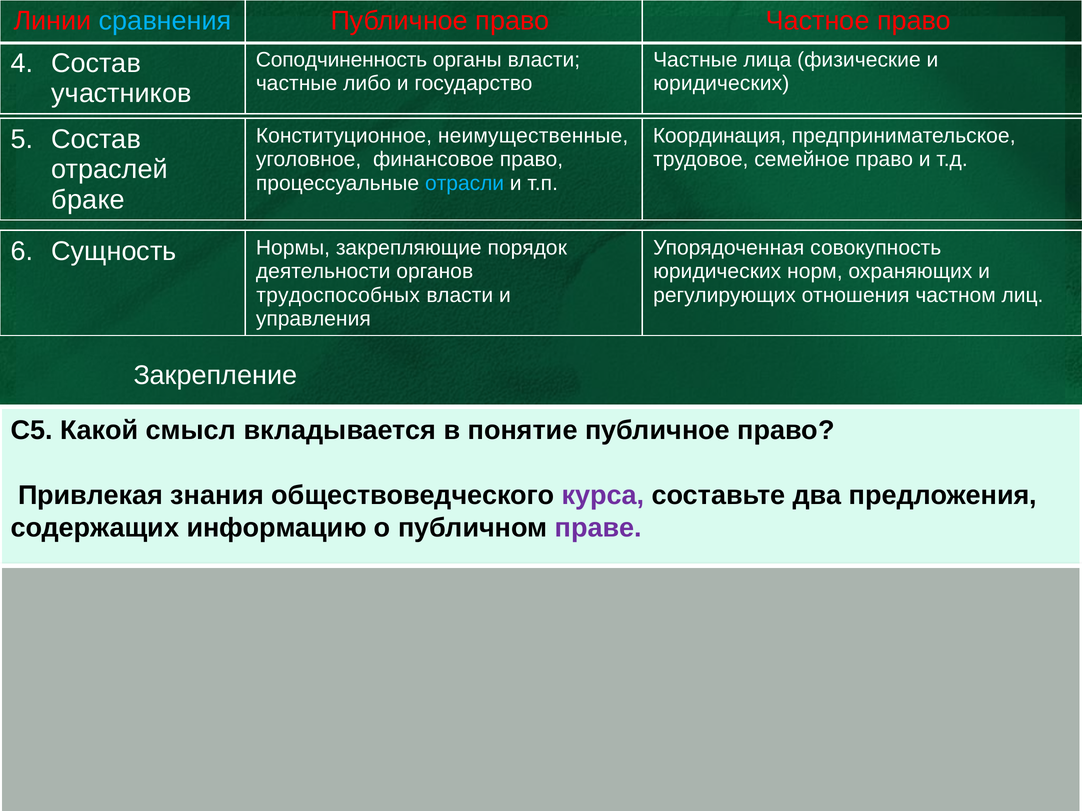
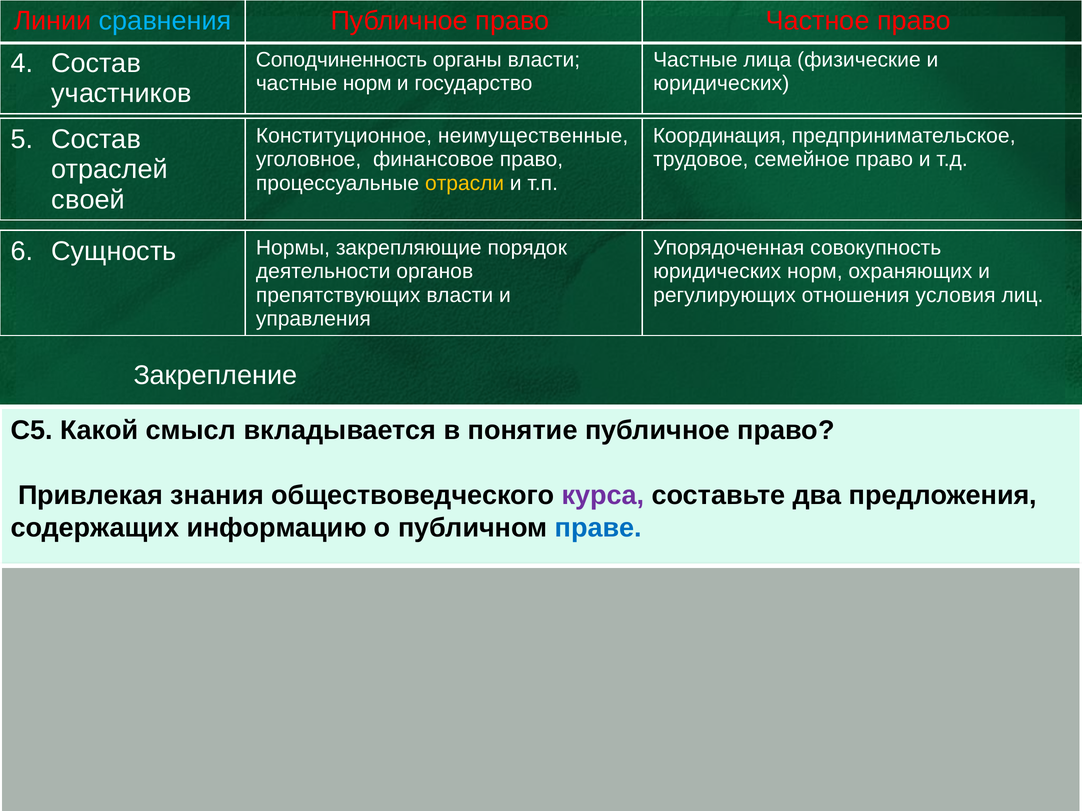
частные либо: либо -> норм
отрасли colour: light blue -> yellow
браке: браке -> своей
трудоспособных: трудоспособных -> препятствующих
частном: частном -> условия
праве colour: purple -> blue
